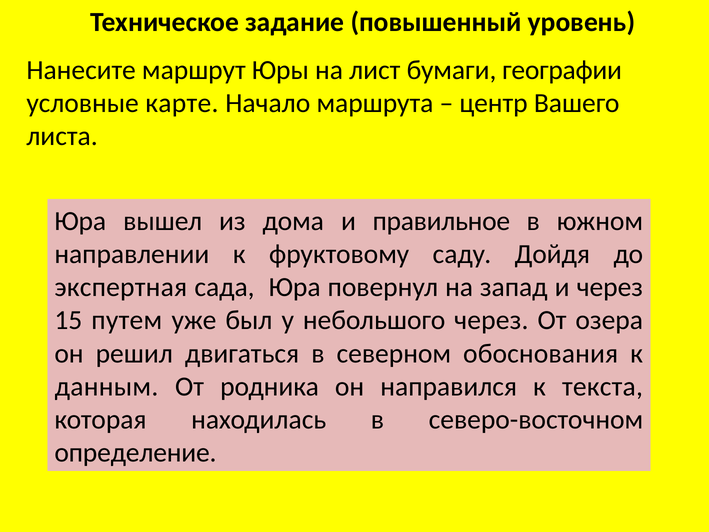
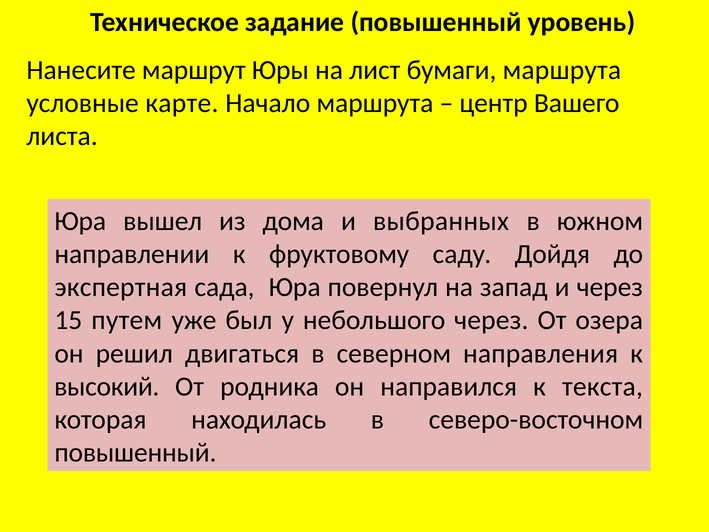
бумаги географии: географии -> маршрута
правильное: правильное -> выбранных
обоснования: обоснования -> направления
данным: данным -> высокий
определение at (135, 453): определение -> повышенный
